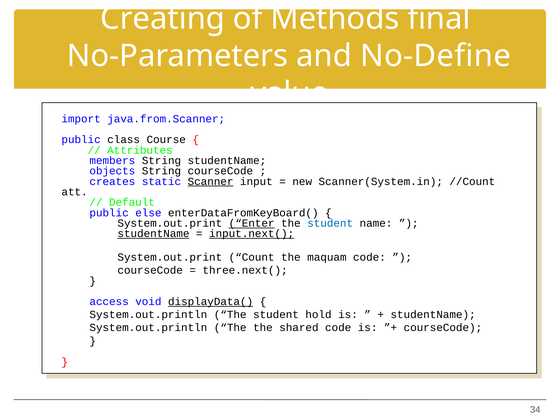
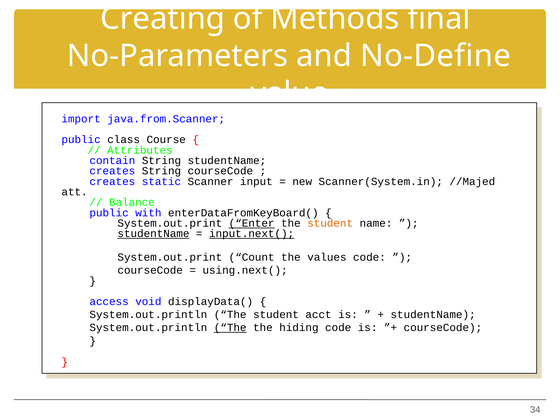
members: members -> contain
objects at (112, 171): objects -> creates
Scanner underline: present -> none
//Count: //Count -> //Majed
Default: Default -> Balance
else: else -> with
student at (330, 223) colour: blue -> orange
maquam: maquam -> values
three.next(: three.next( -> using.next(
displayData( underline: present -> none
hold: hold -> acct
The at (230, 328) underline: none -> present
shared: shared -> hiding
